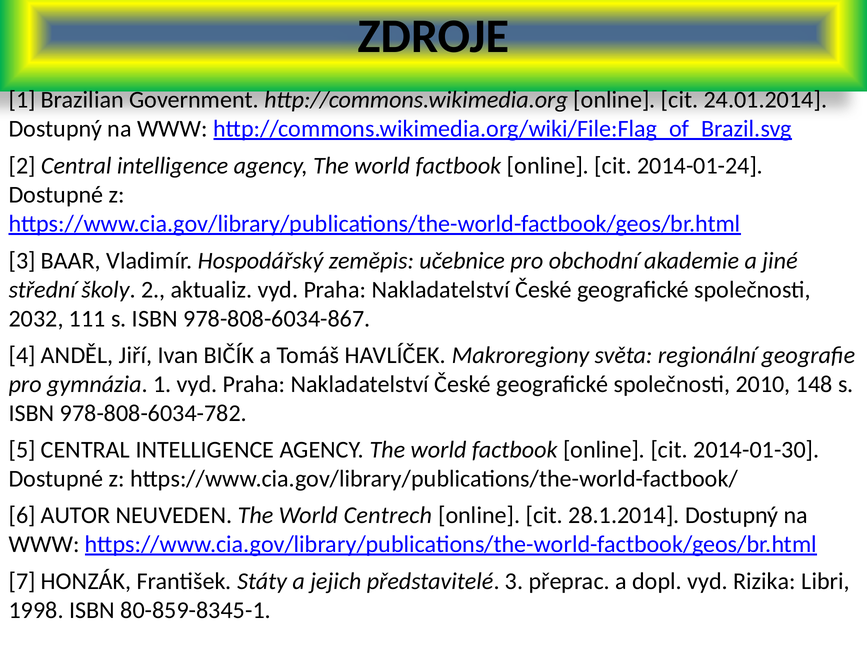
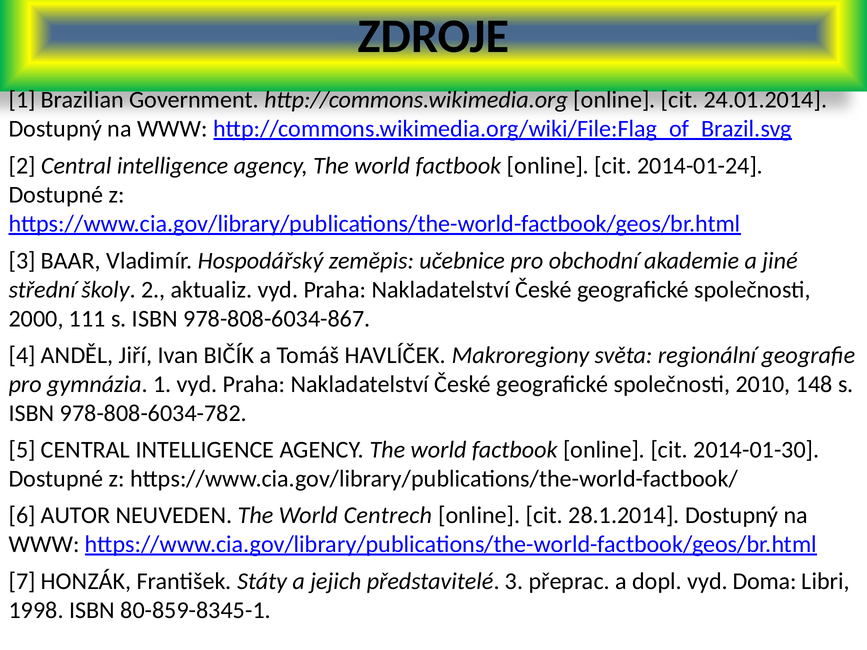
2032: 2032 -> 2000
Rizika: Rizika -> Doma
